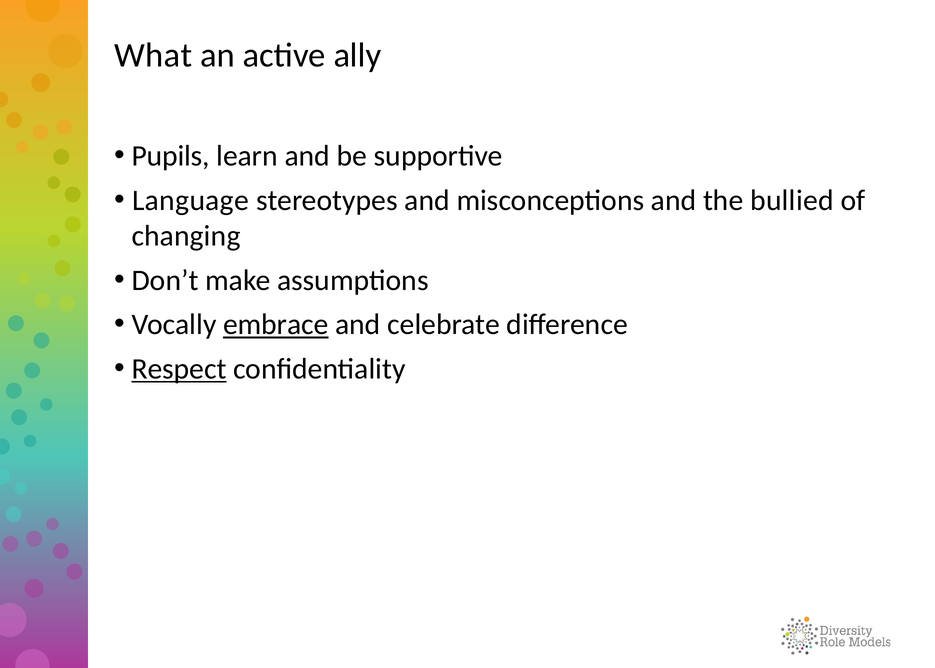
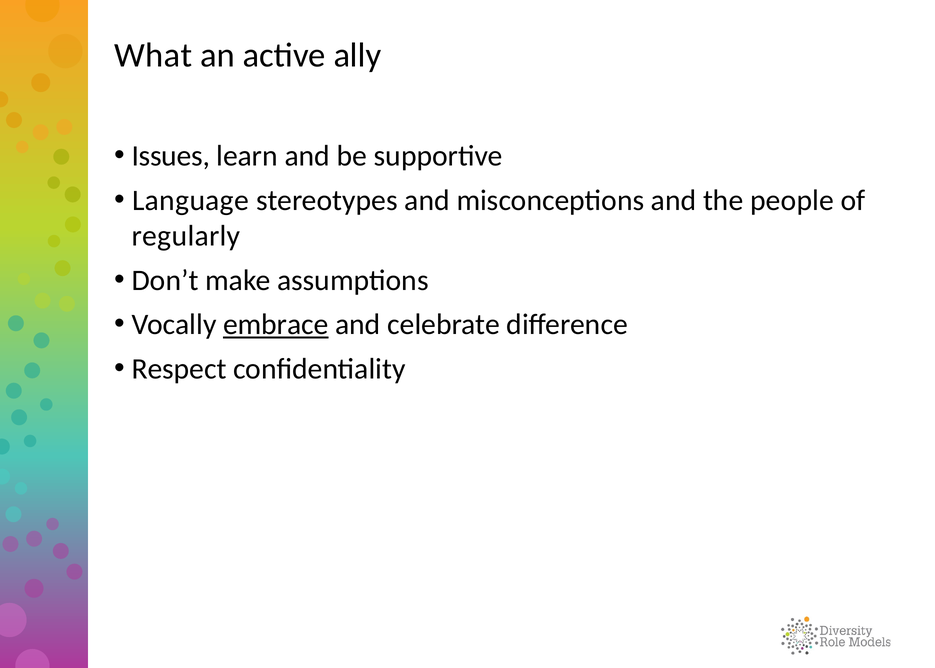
Pupils: Pupils -> Issues
bullied: bullied -> people
changing: changing -> regularly
Respect underline: present -> none
